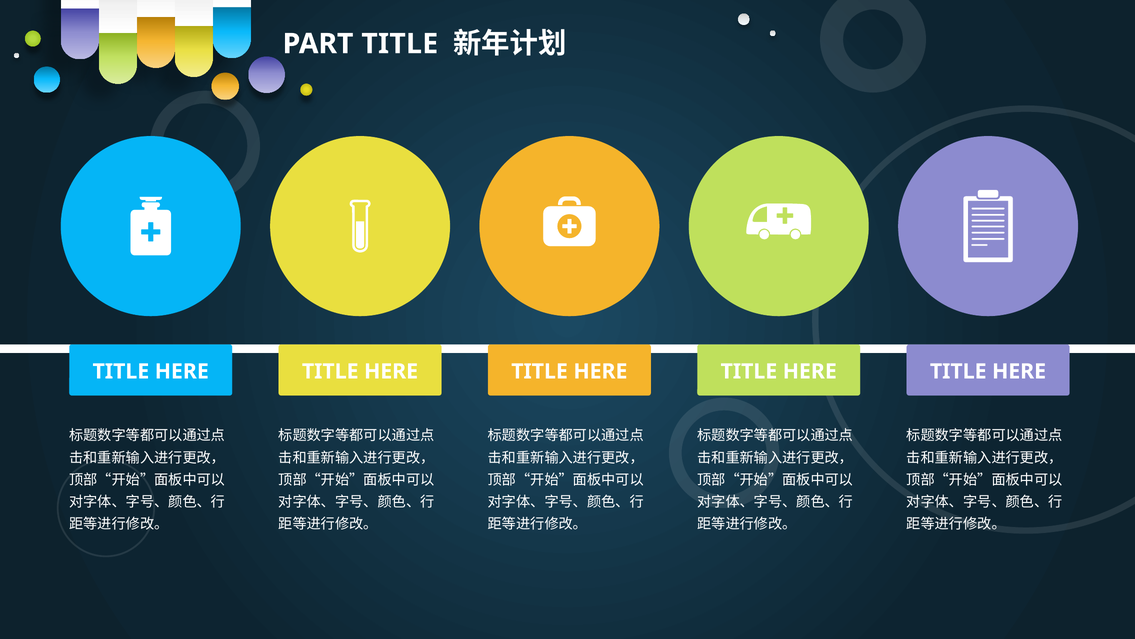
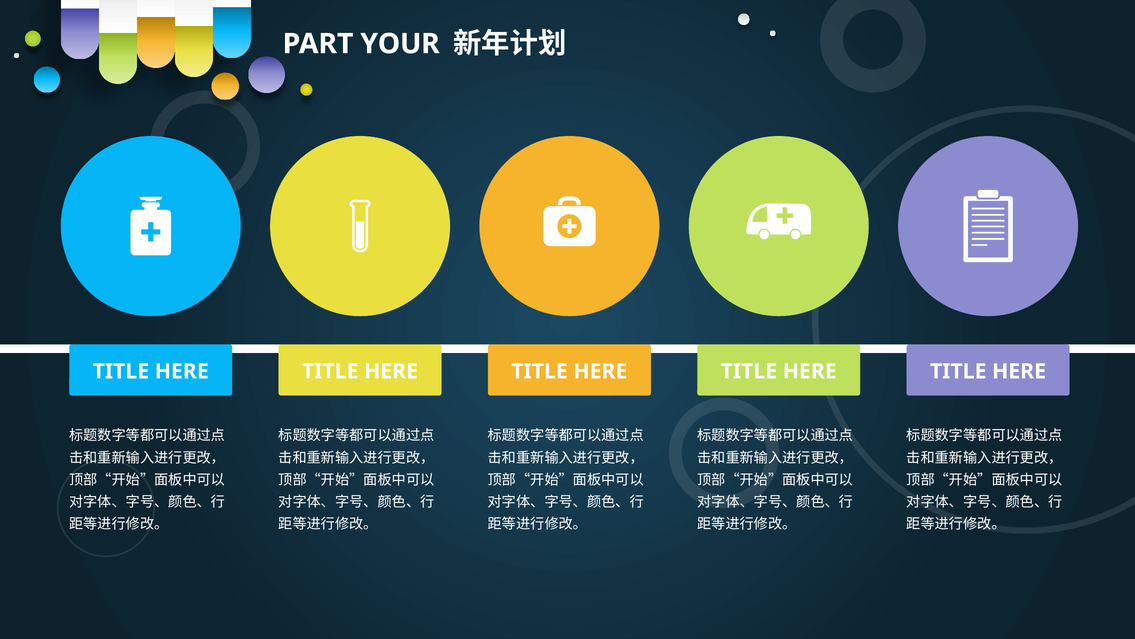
PART TITLE: TITLE -> YOUR
